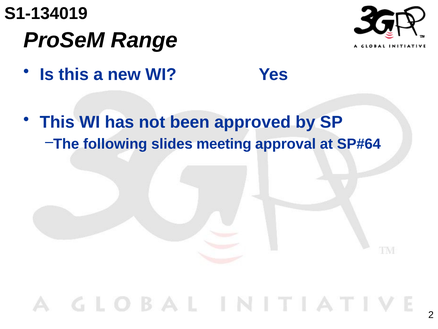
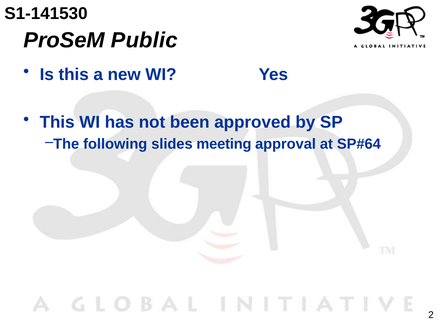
S1-134019: S1-134019 -> S1-141530
Range: Range -> Public
